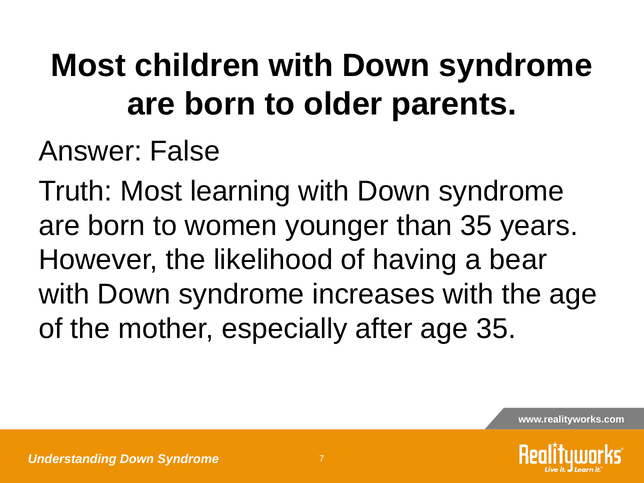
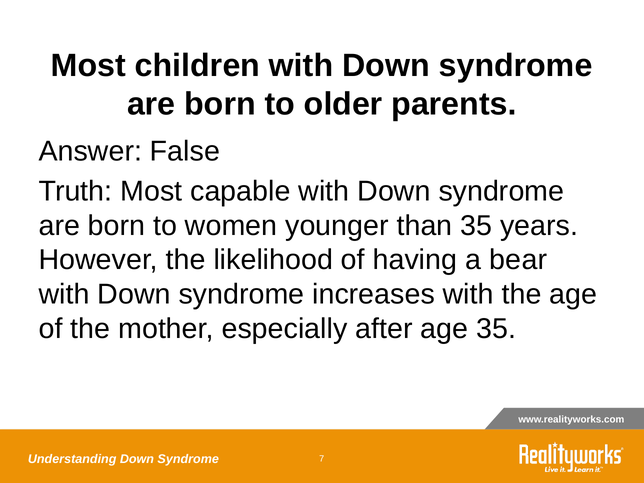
learning: learning -> capable
